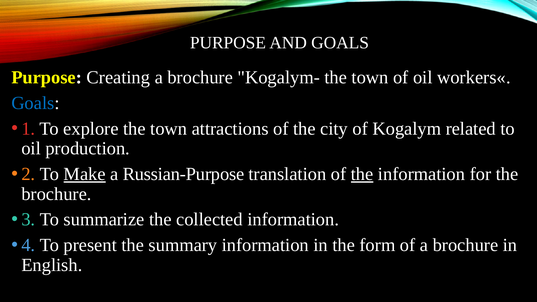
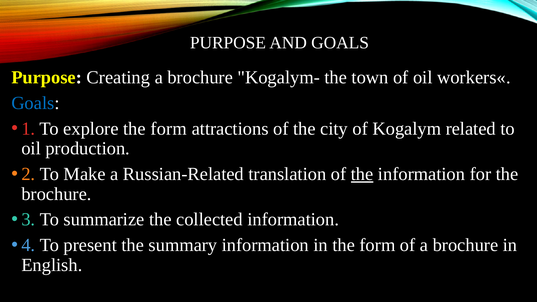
explore the town: town -> form
Make underline: present -> none
Russian-Purpose: Russian-Purpose -> Russian-Related
